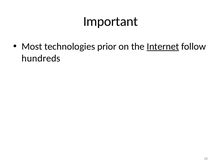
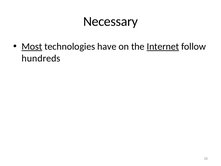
Important: Important -> Necessary
Most underline: none -> present
prior: prior -> have
